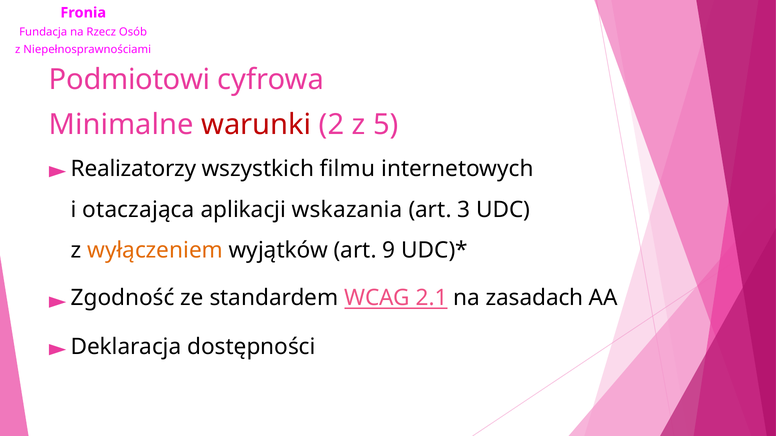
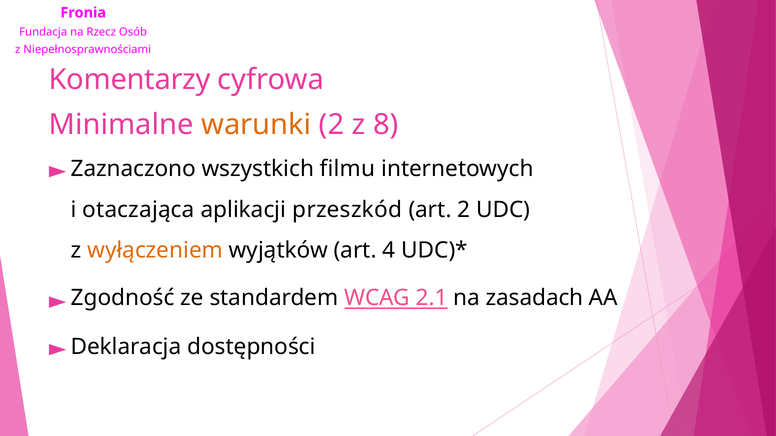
Podmiotowi: Podmiotowi -> Komentarzy
warunki colour: red -> orange
5: 5 -> 8
Realizatorzy: Realizatorzy -> Zaznaczono
wskazania: wskazania -> przeszkód
art 3: 3 -> 2
9: 9 -> 4
